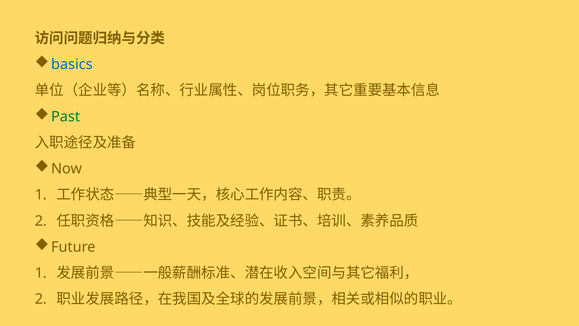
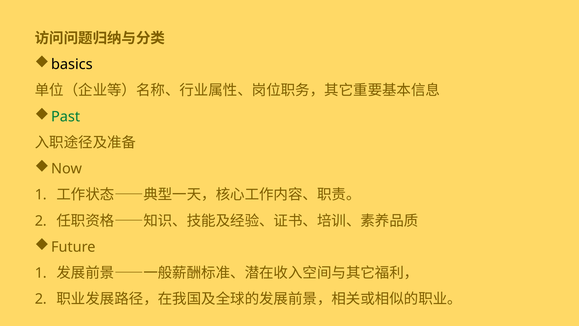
basics colour: blue -> black
